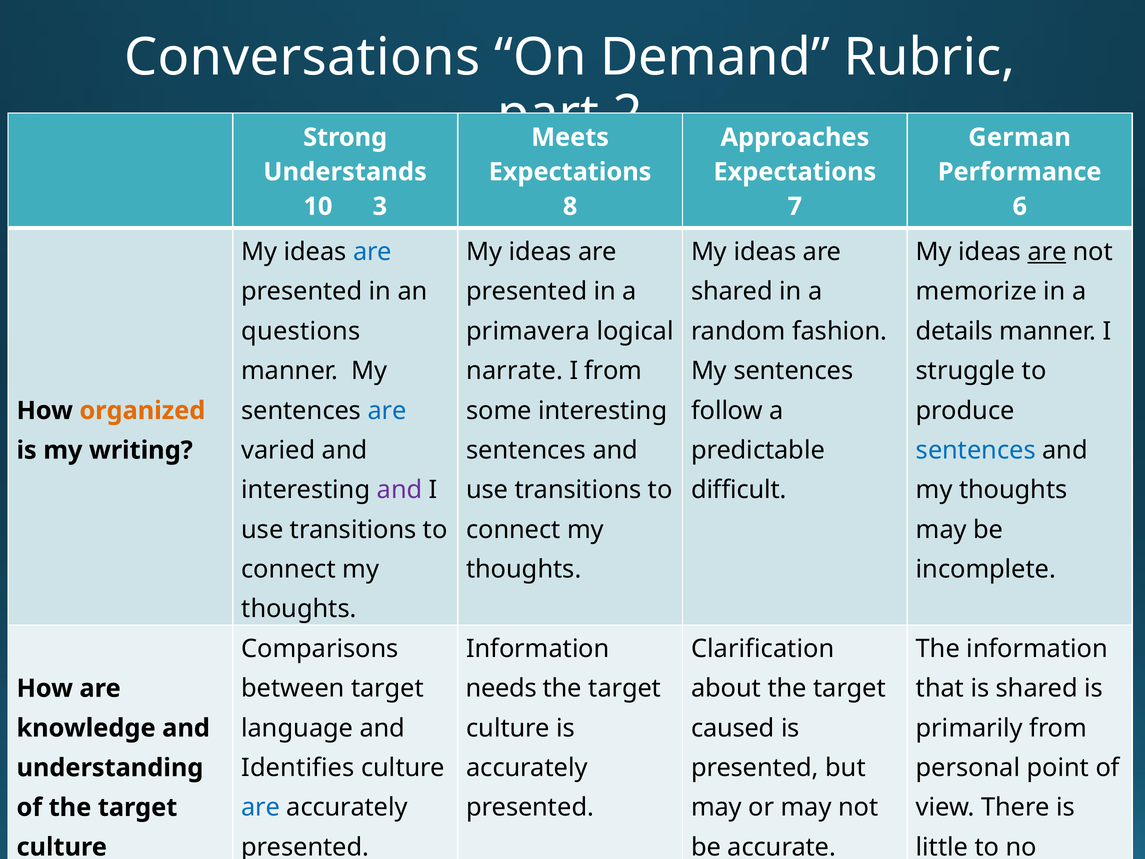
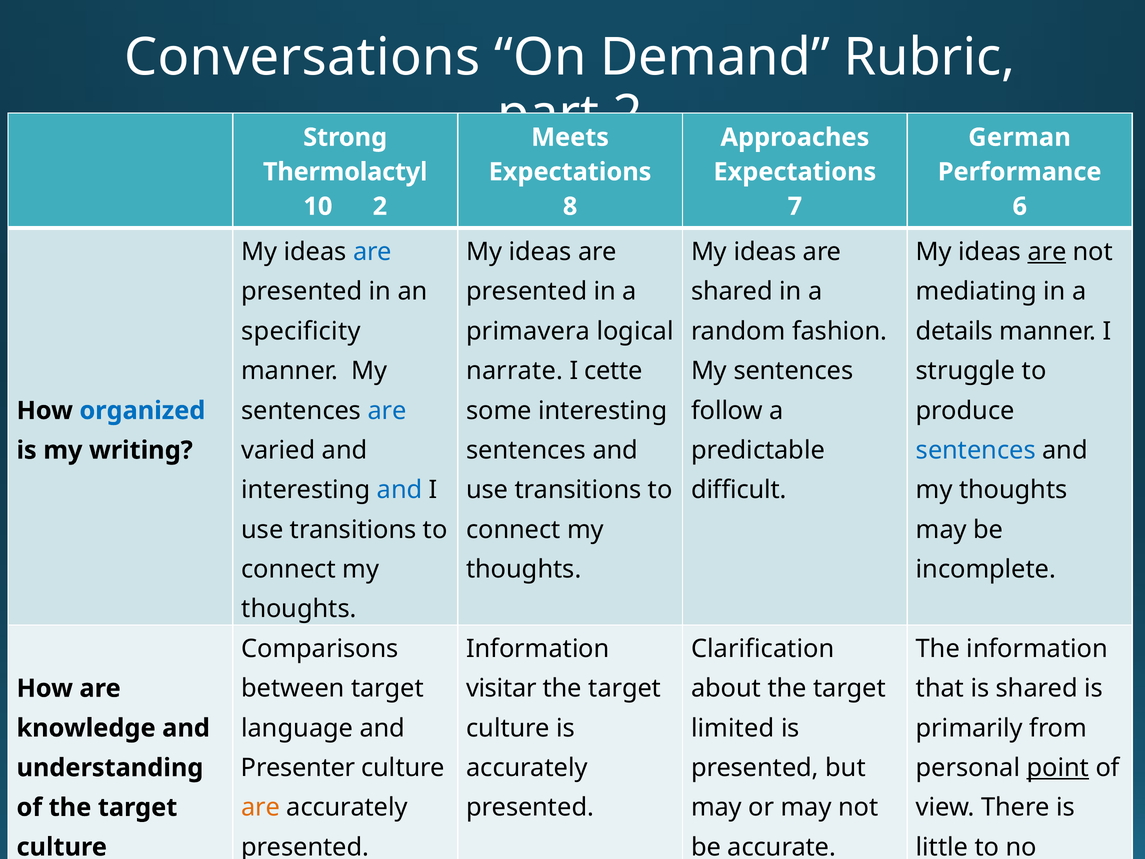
Understands: Understands -> Thermolactyl
3 at (380, 206): 3 -> 2
memorize: memorize -> mediating
questions: questions -> specificity
I from: from -> cette
organized colour: orange -> blue
and at (400, 490) colour: purple -> blue
needs: needs -> visitar
caused: caused -> limited
Identifies: Identifies -> Presenter
point underline: none -> present
are at (261, 807) colour: blue -> orange
